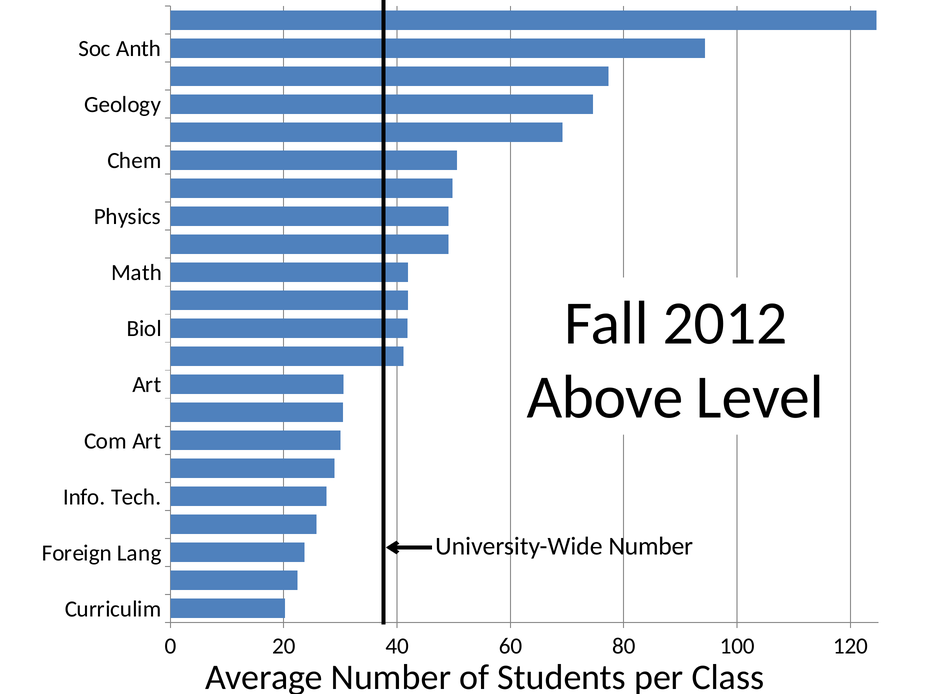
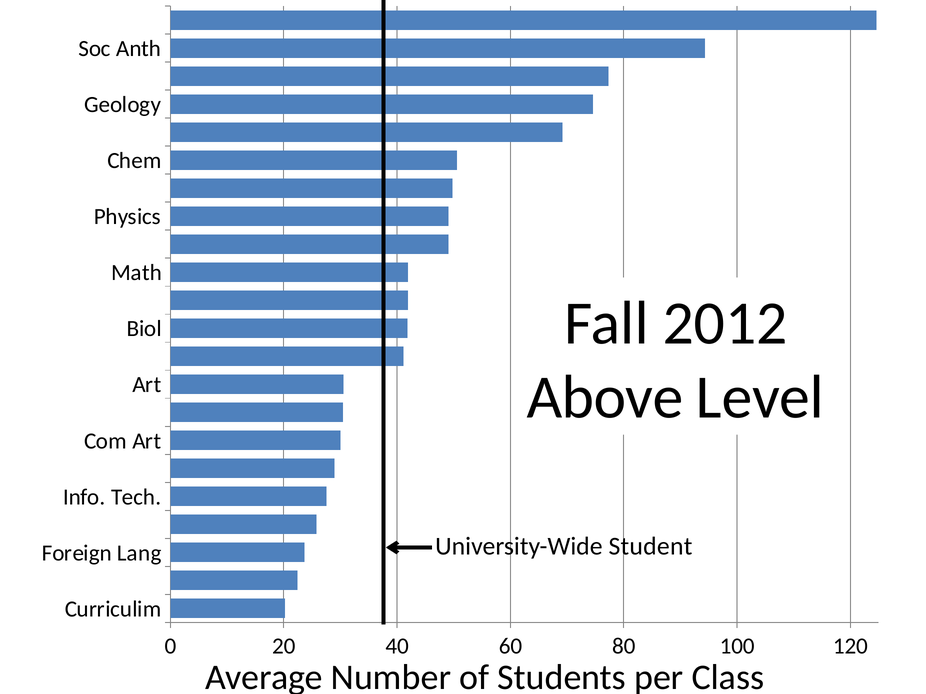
University-Wide Number: Number -> Student
